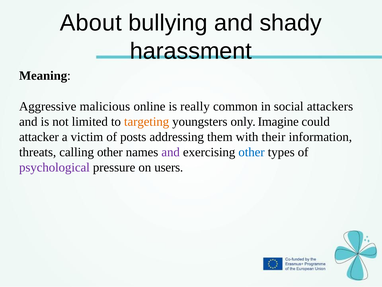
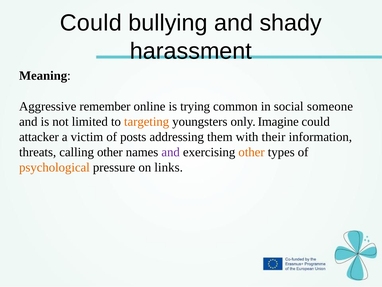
About at (91, 23): About -> Could
malicious: malicious -> remember
really: really -> trying
attackers: attackers -> someone
other at (252, 152) colour: blue -> orange
psychological colour: purple -> orange
users: users -> links
